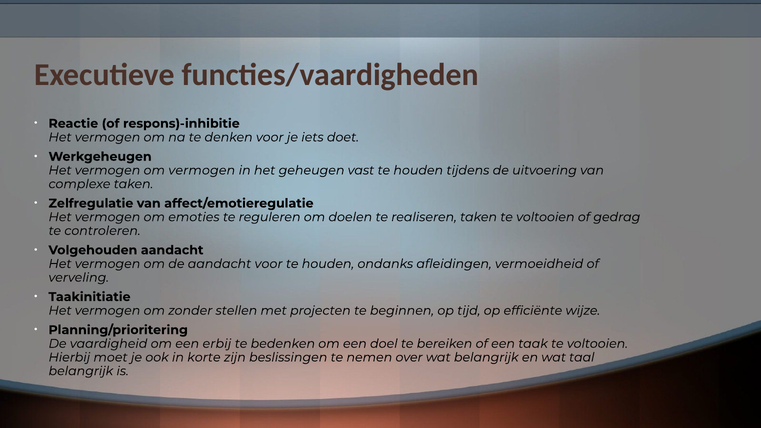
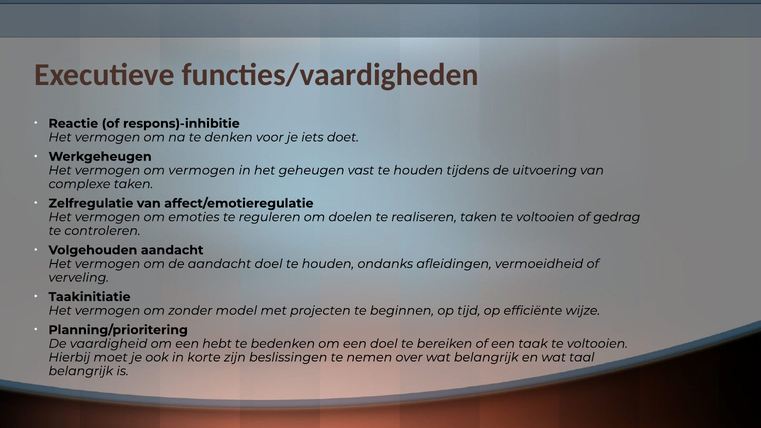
aandacht voor: voor -> doel
stellen: stellen -> model
erbij: erbij -> hebt
